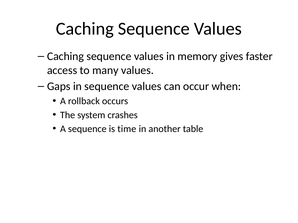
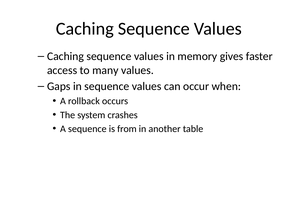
time: time -> from
